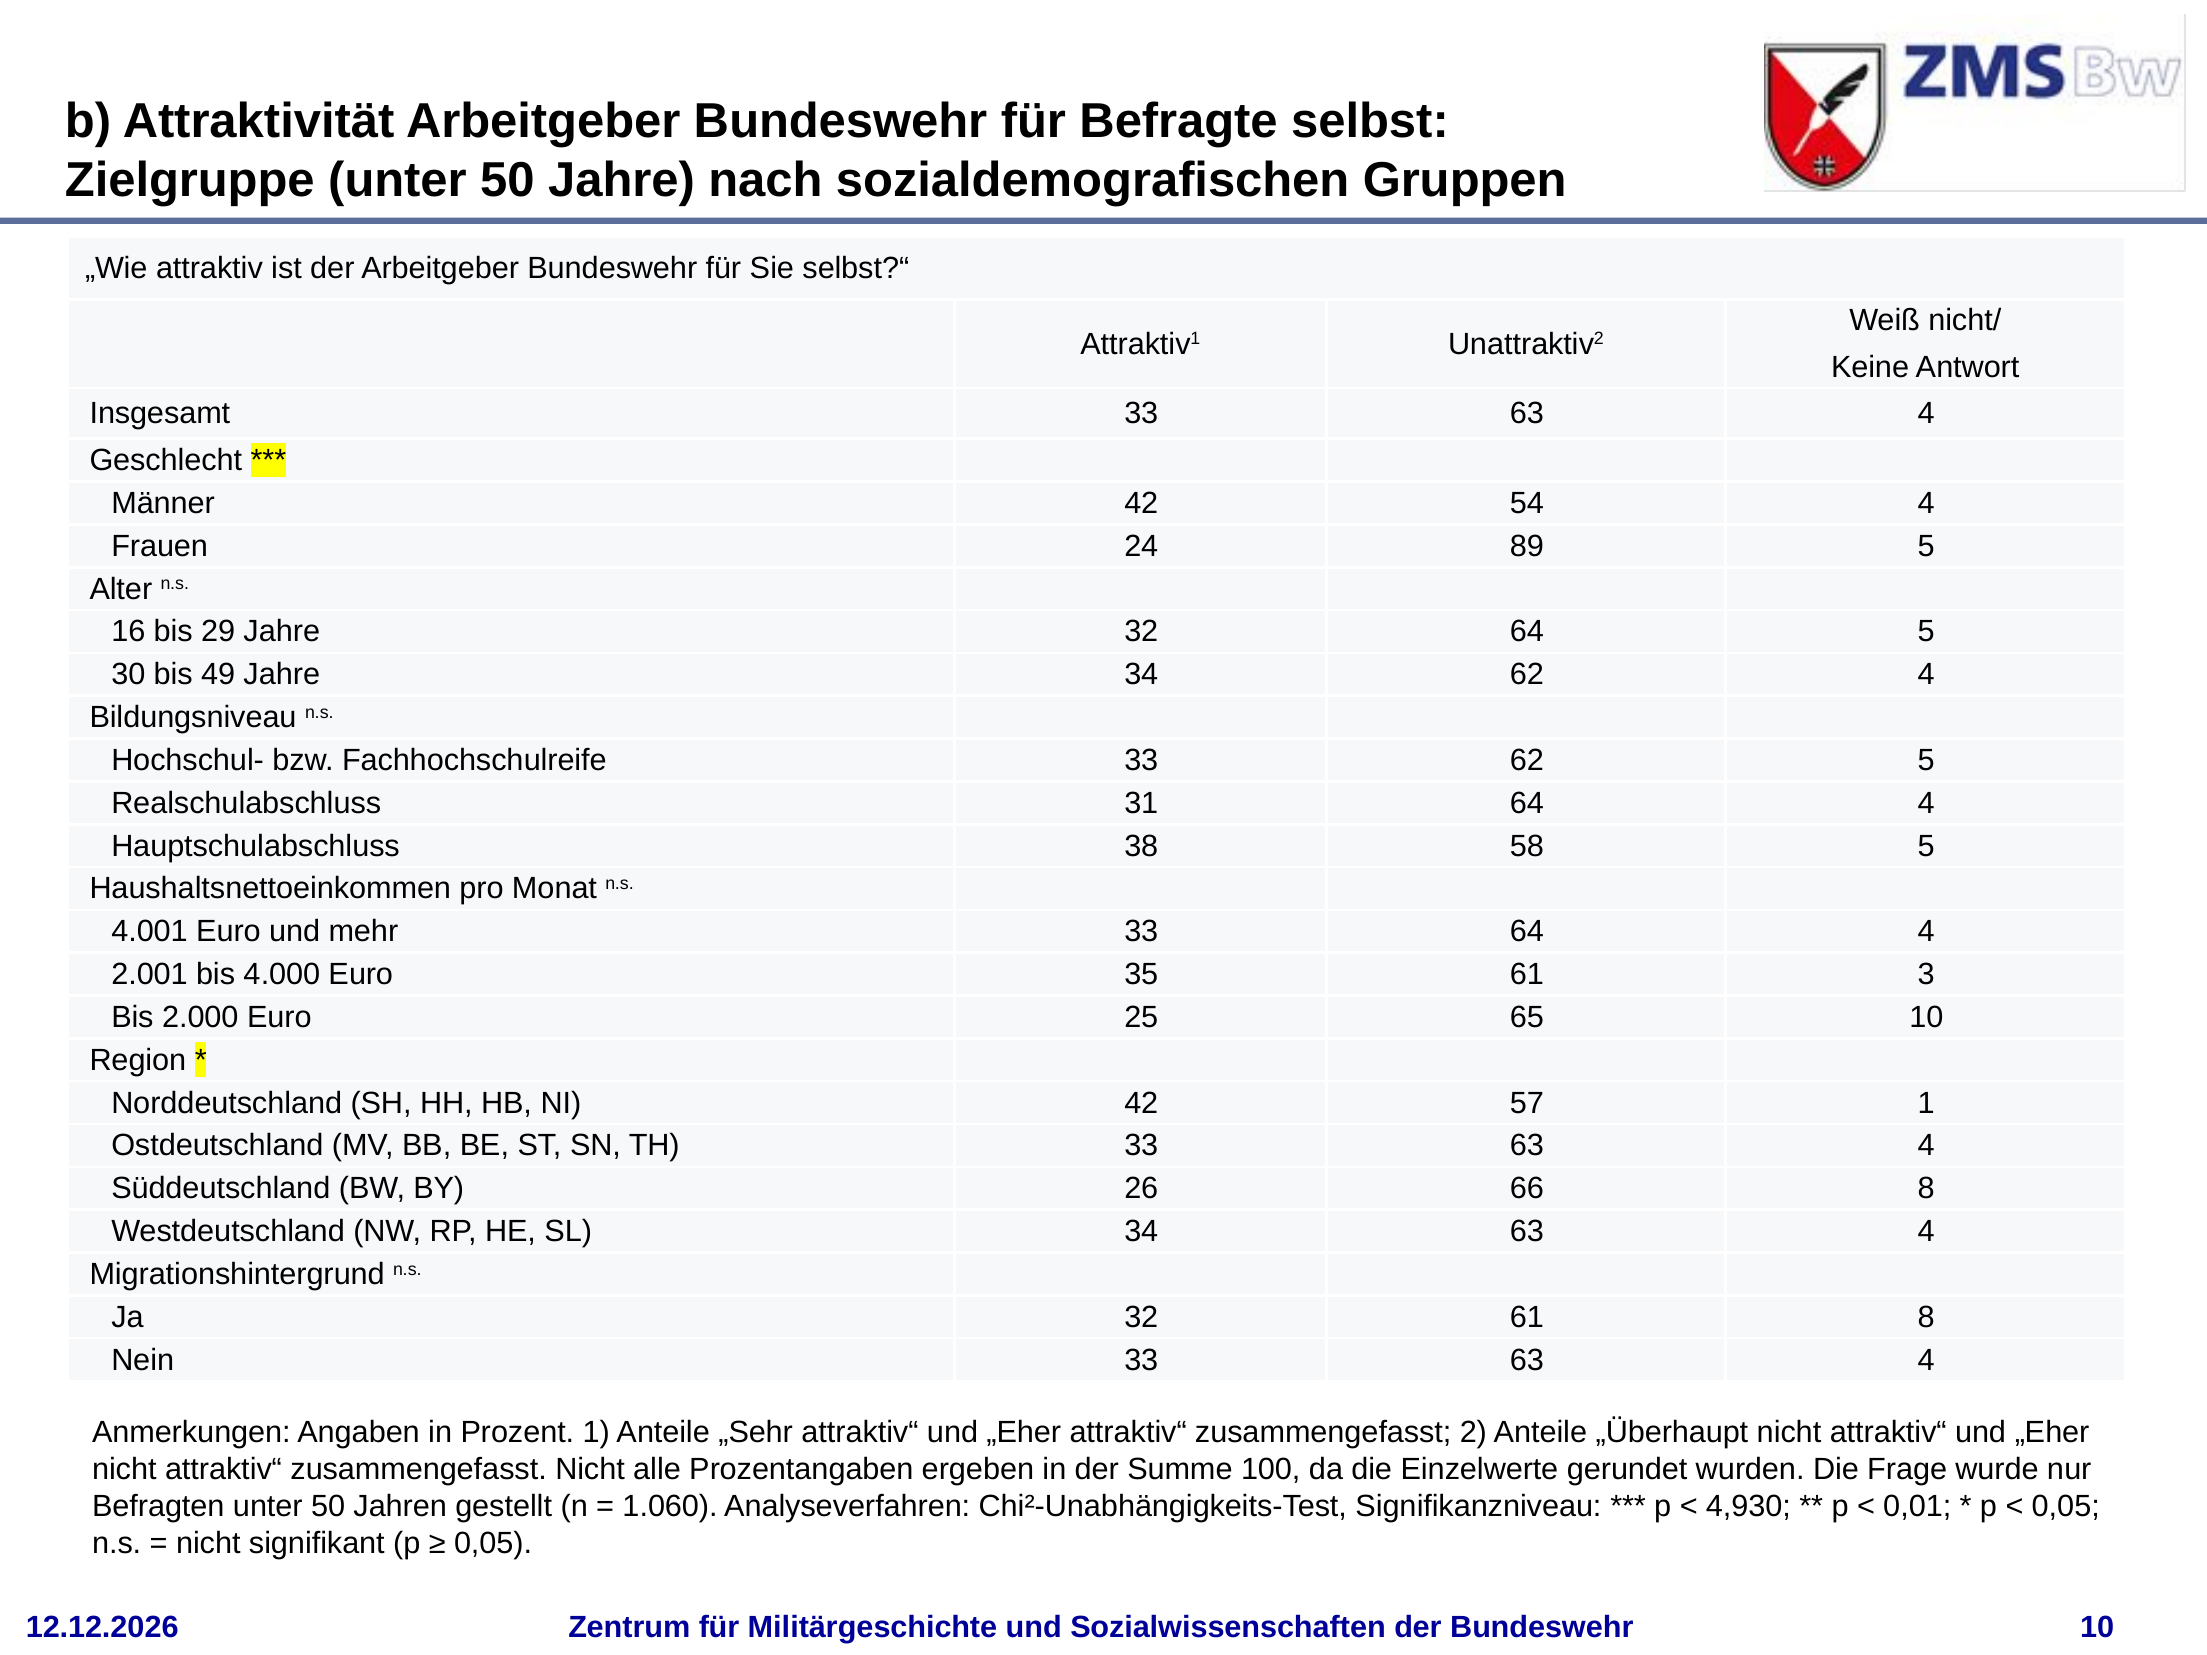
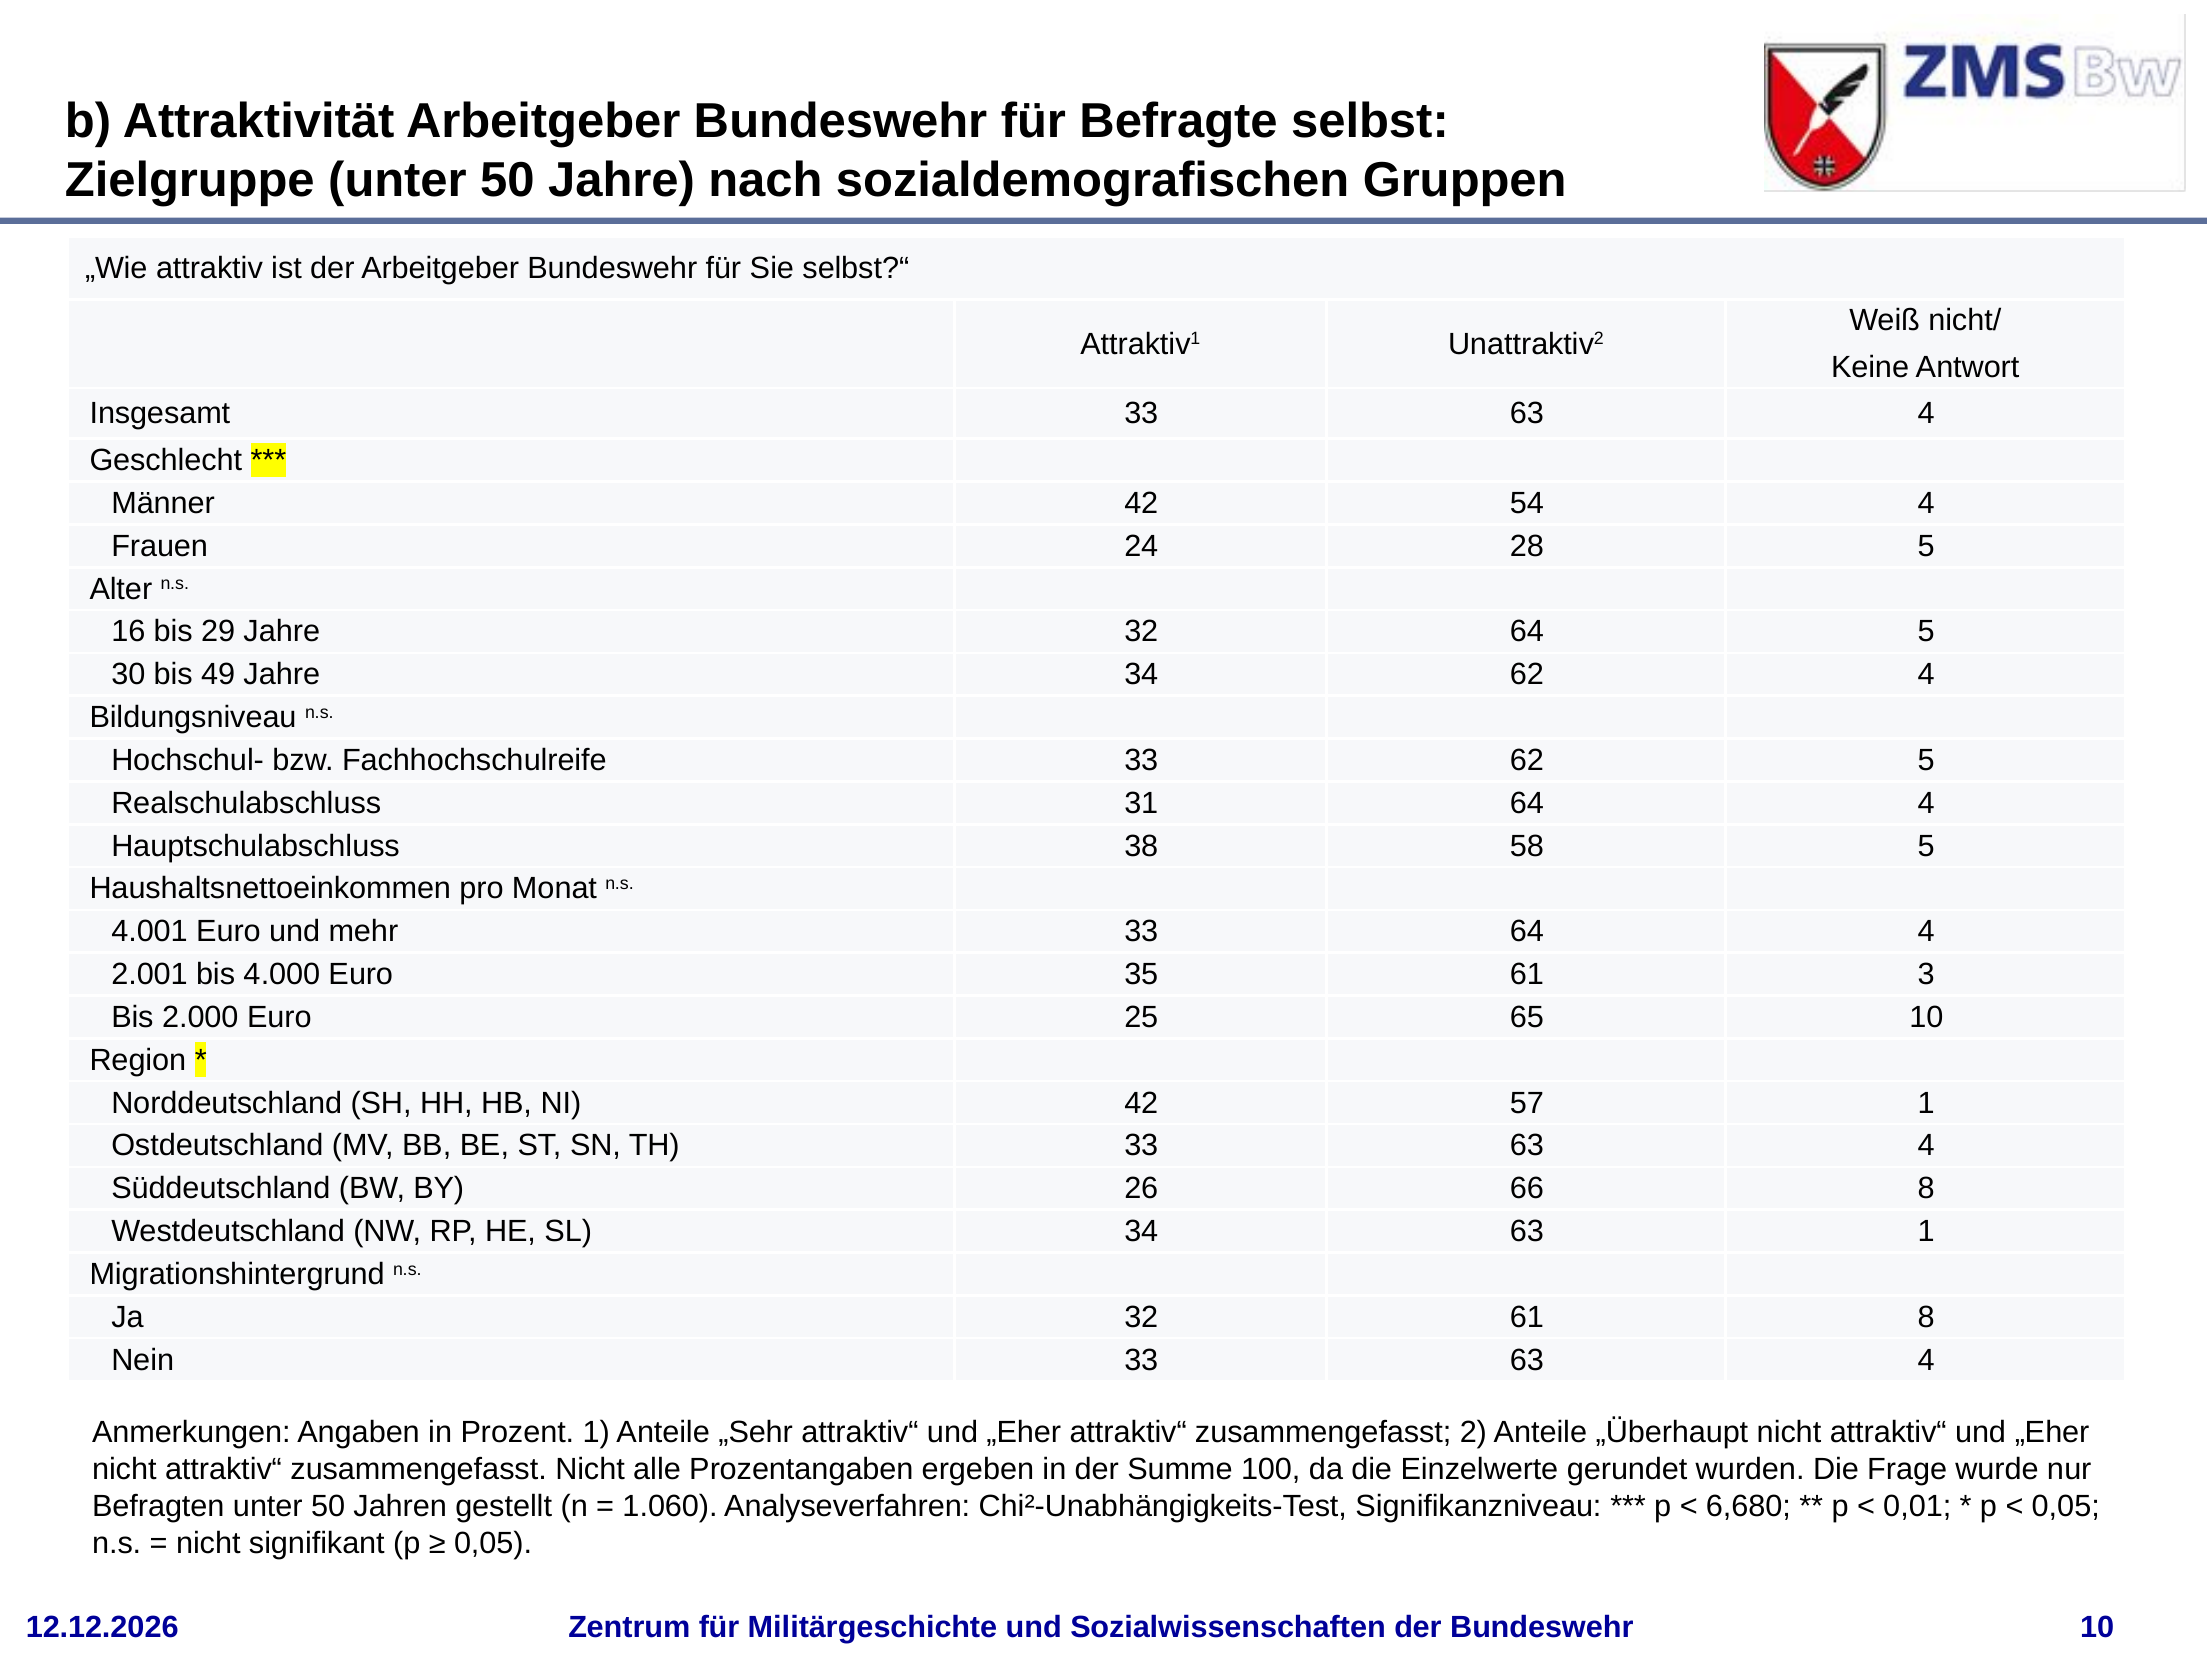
89: 89 -> 28
34 63 4: 4 -> 1
4,930: 4,930 -> 6,680
